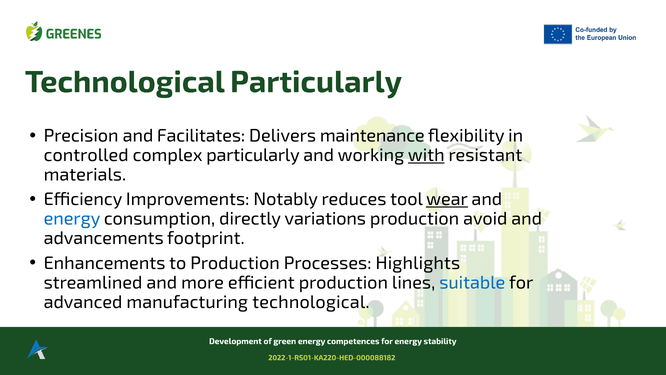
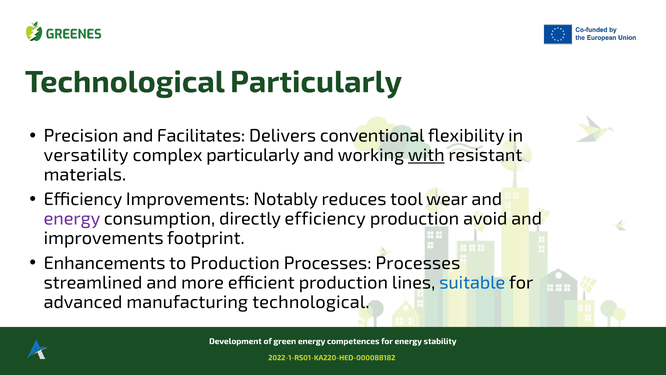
maintenance: maintenance -> conventional
controlled: controlled -> versatility
wear underline: present -> none
energy at (72, 219) colour: blue -> purple
directly variations: variations -> efficiency
advancements at (104, 238): advancements -> improvements
Processes Highlights: Highlights -> Processes
